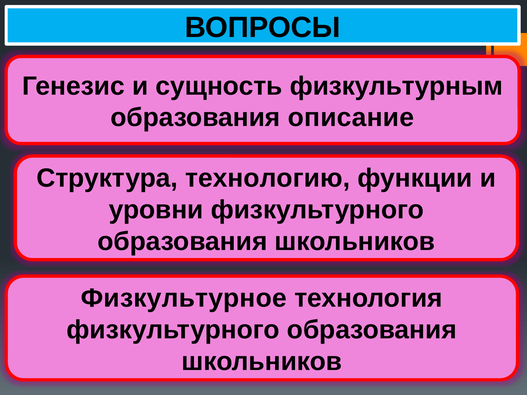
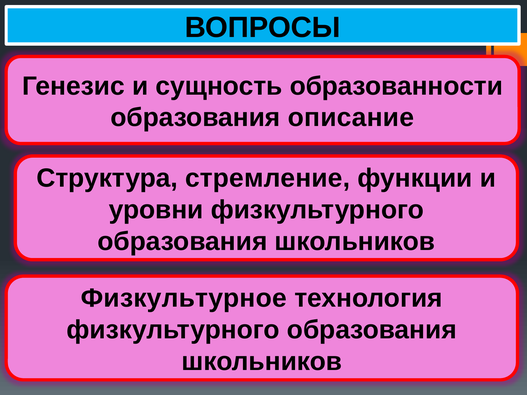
физкультурным: физкультурным -> образованности
технологию: технологию -> стремление
